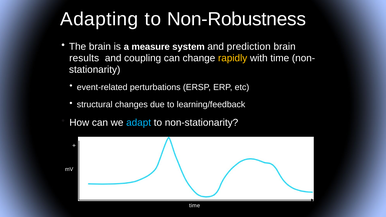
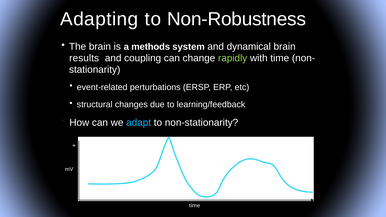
measure: measure -> methods
prediction: prediction -> dynamical
rapidly colour: yellow -> light green
